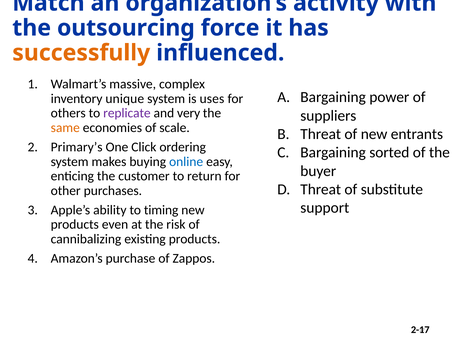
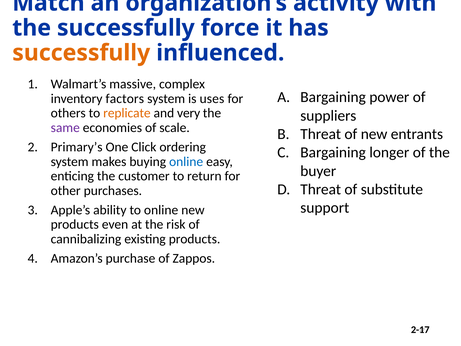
the outsourcing: outsourcing -> successfully
unique: unique -> factors
replicate colour: purple -> orange
same colour: orange -> purple
sorted: sorted -> longer
to timing: timing -> online
